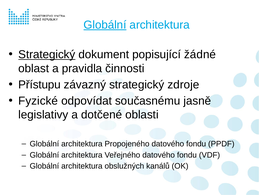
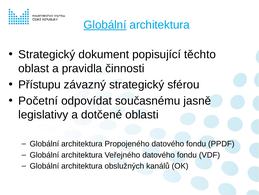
Strategický at (47, 54) underline: present -> none
žádné: žádné -> těchto
zdroje: zdroje -> sférou
Fyzické: Fyzické -> Početní
